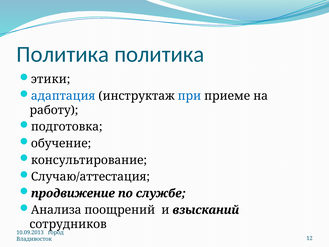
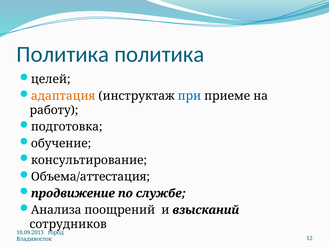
этики: этики -> целей
адаптация colour: blue -> orange
Случаю/аттестация: Случаю/аттестация -> Объема/аттестация
